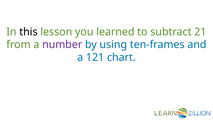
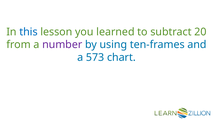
this colour: black -> blue
21: 21 -> 20
121: 121 -> 573
